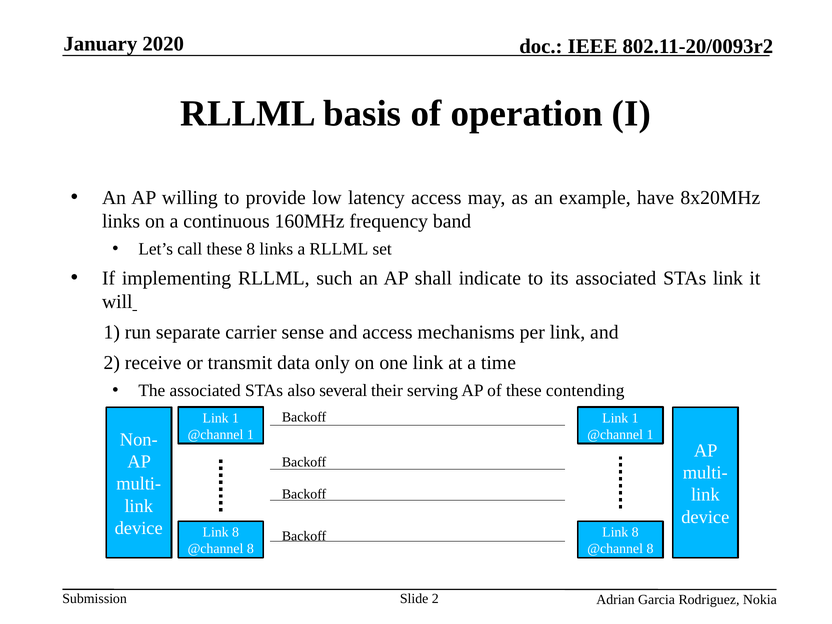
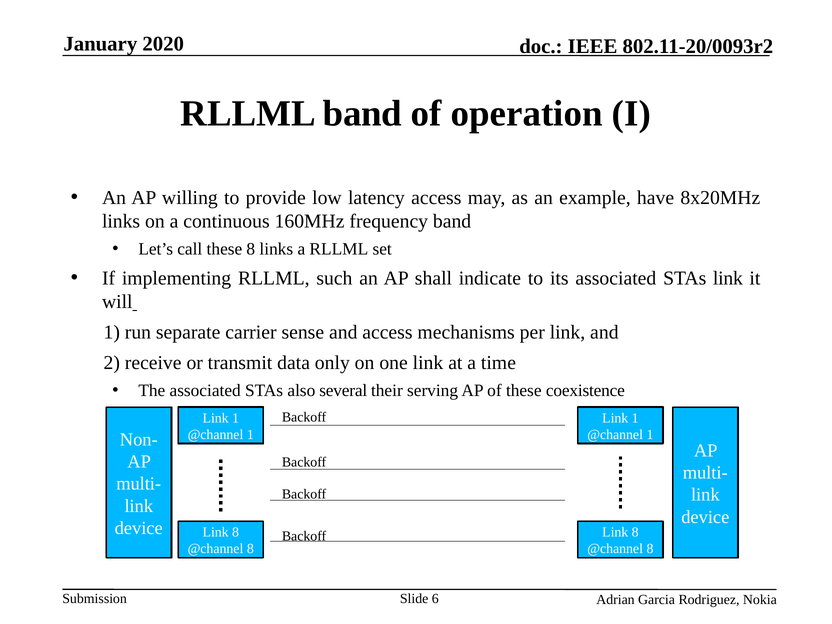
RLLML basis: basis -> band
contending: contending -> coexistence
Slide 2: 2 -> 6
